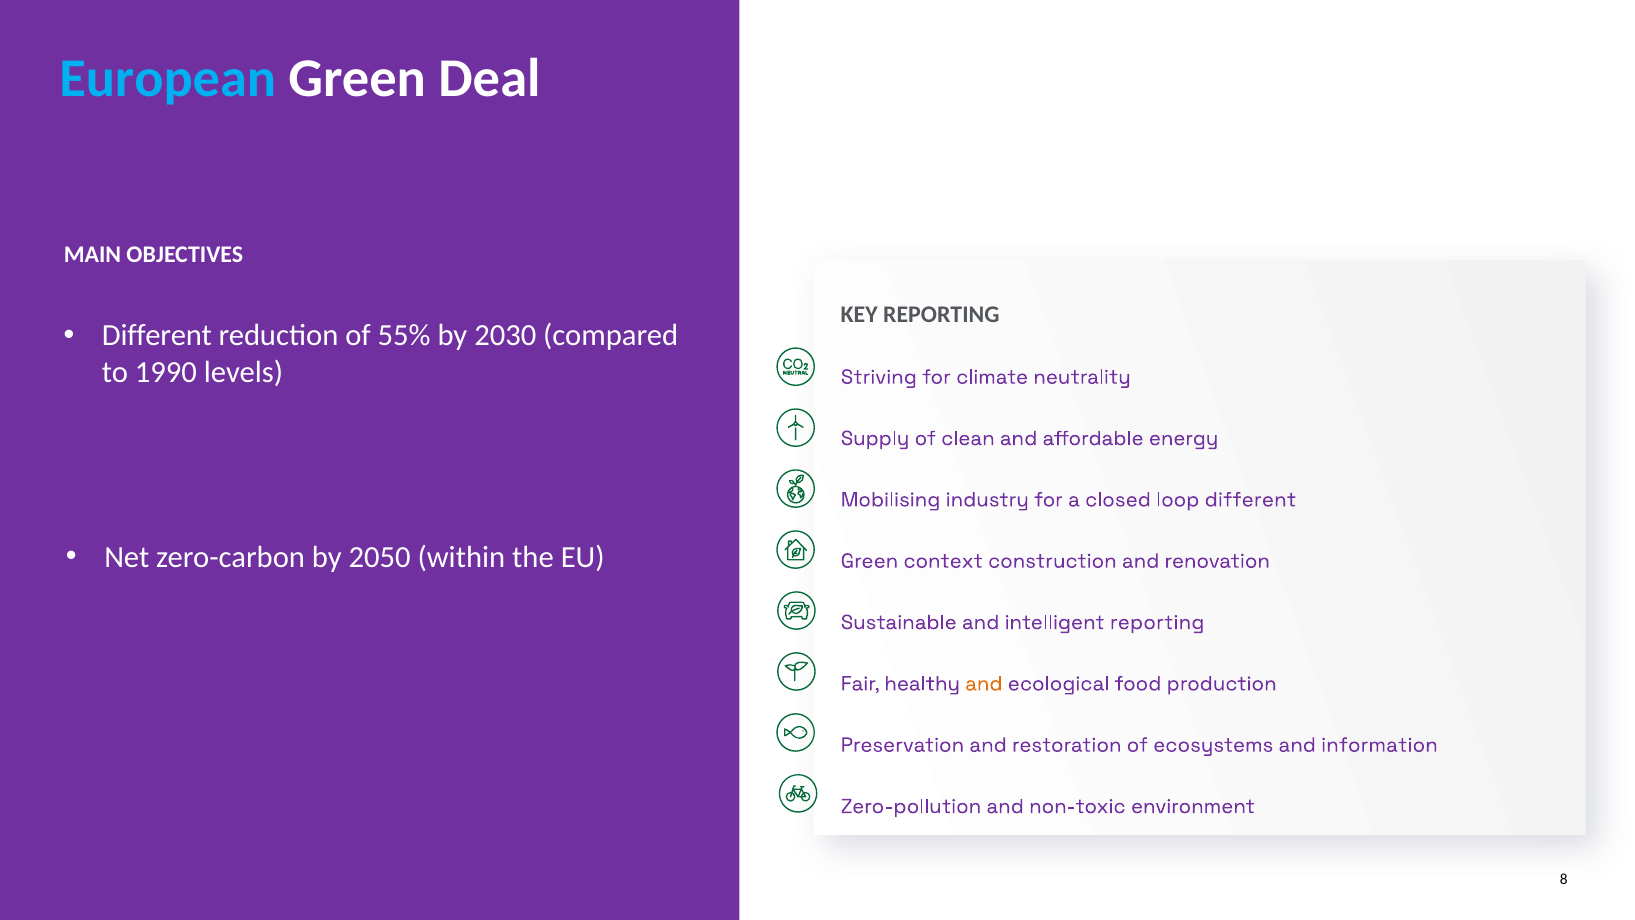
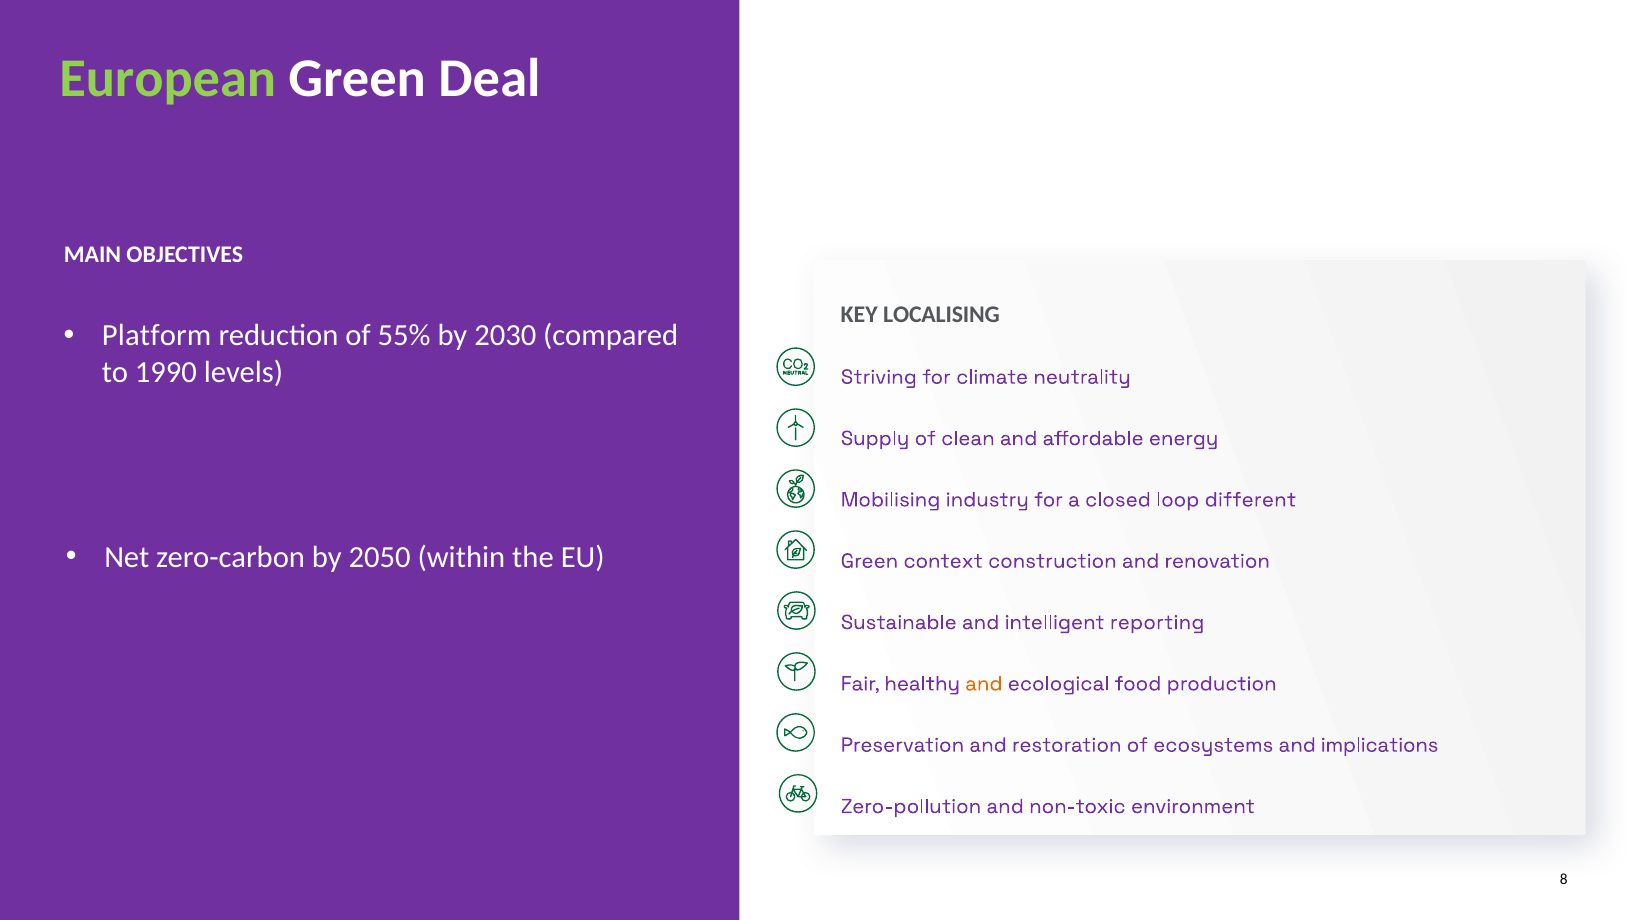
European colour: light blue -> light green
KEY REPORTING: REPORTING -> LOCALISING
Different at (157, 336): Different -> Platform
information: information -> implications
